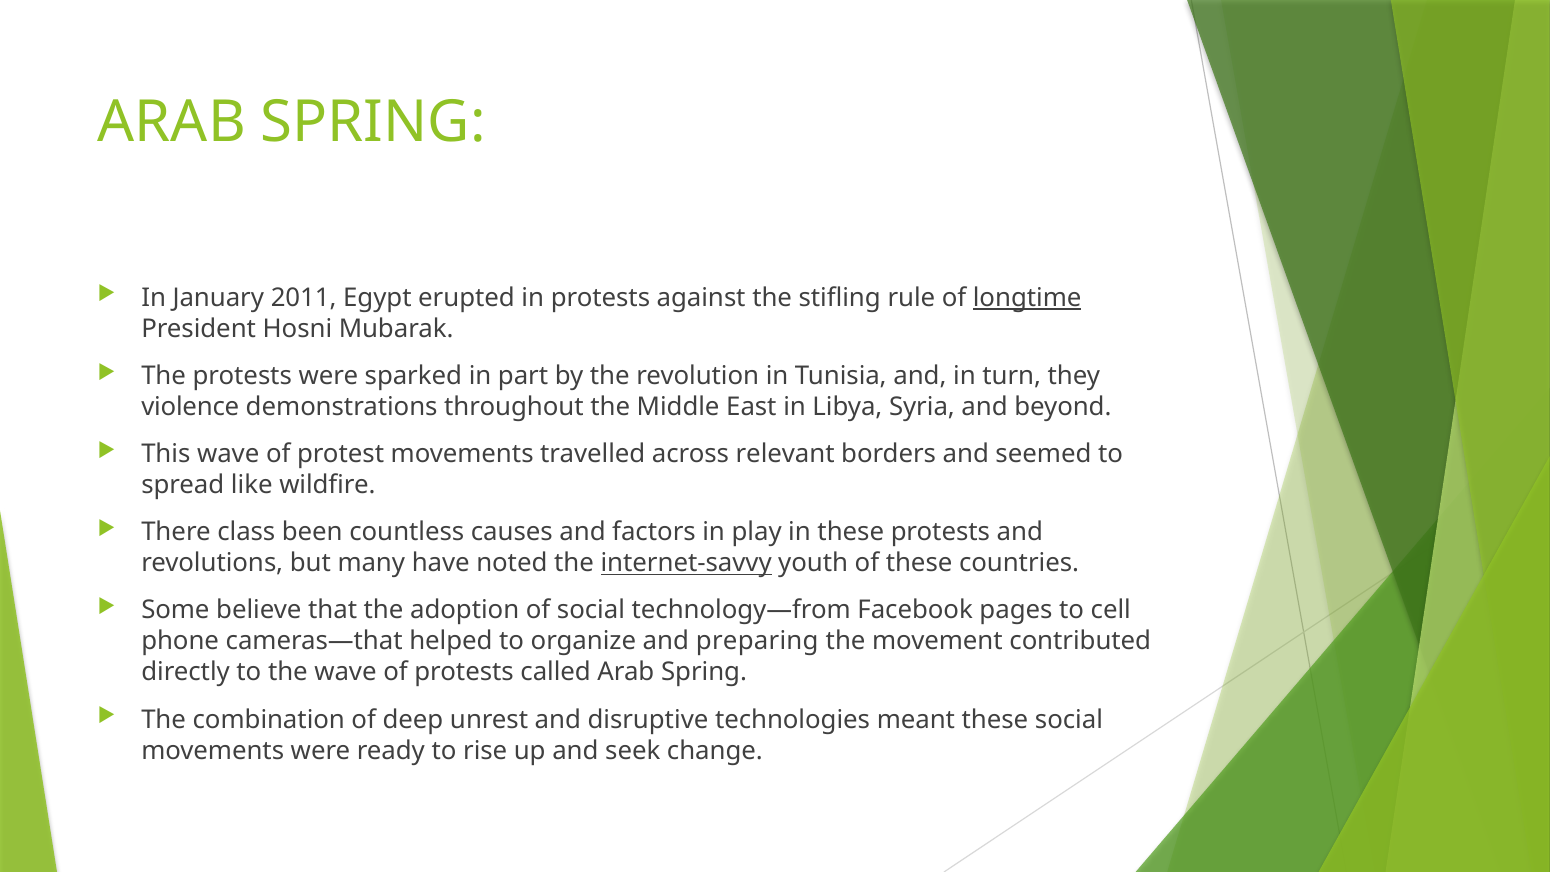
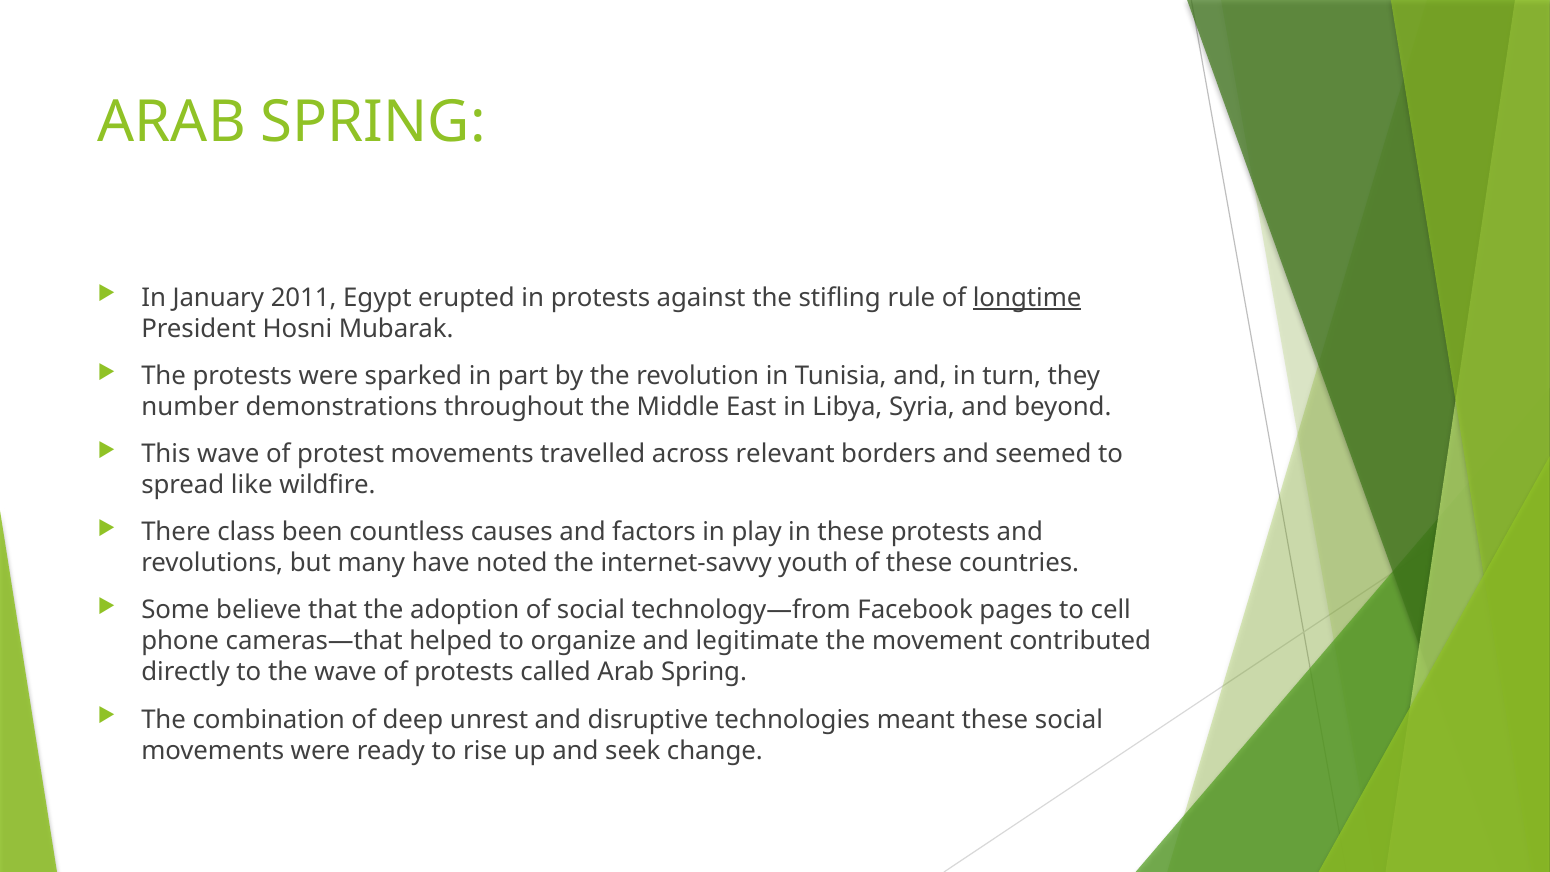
violence: violence -> number
internet-savvy underline: present -> none
preparing: preparing -> legitimate
